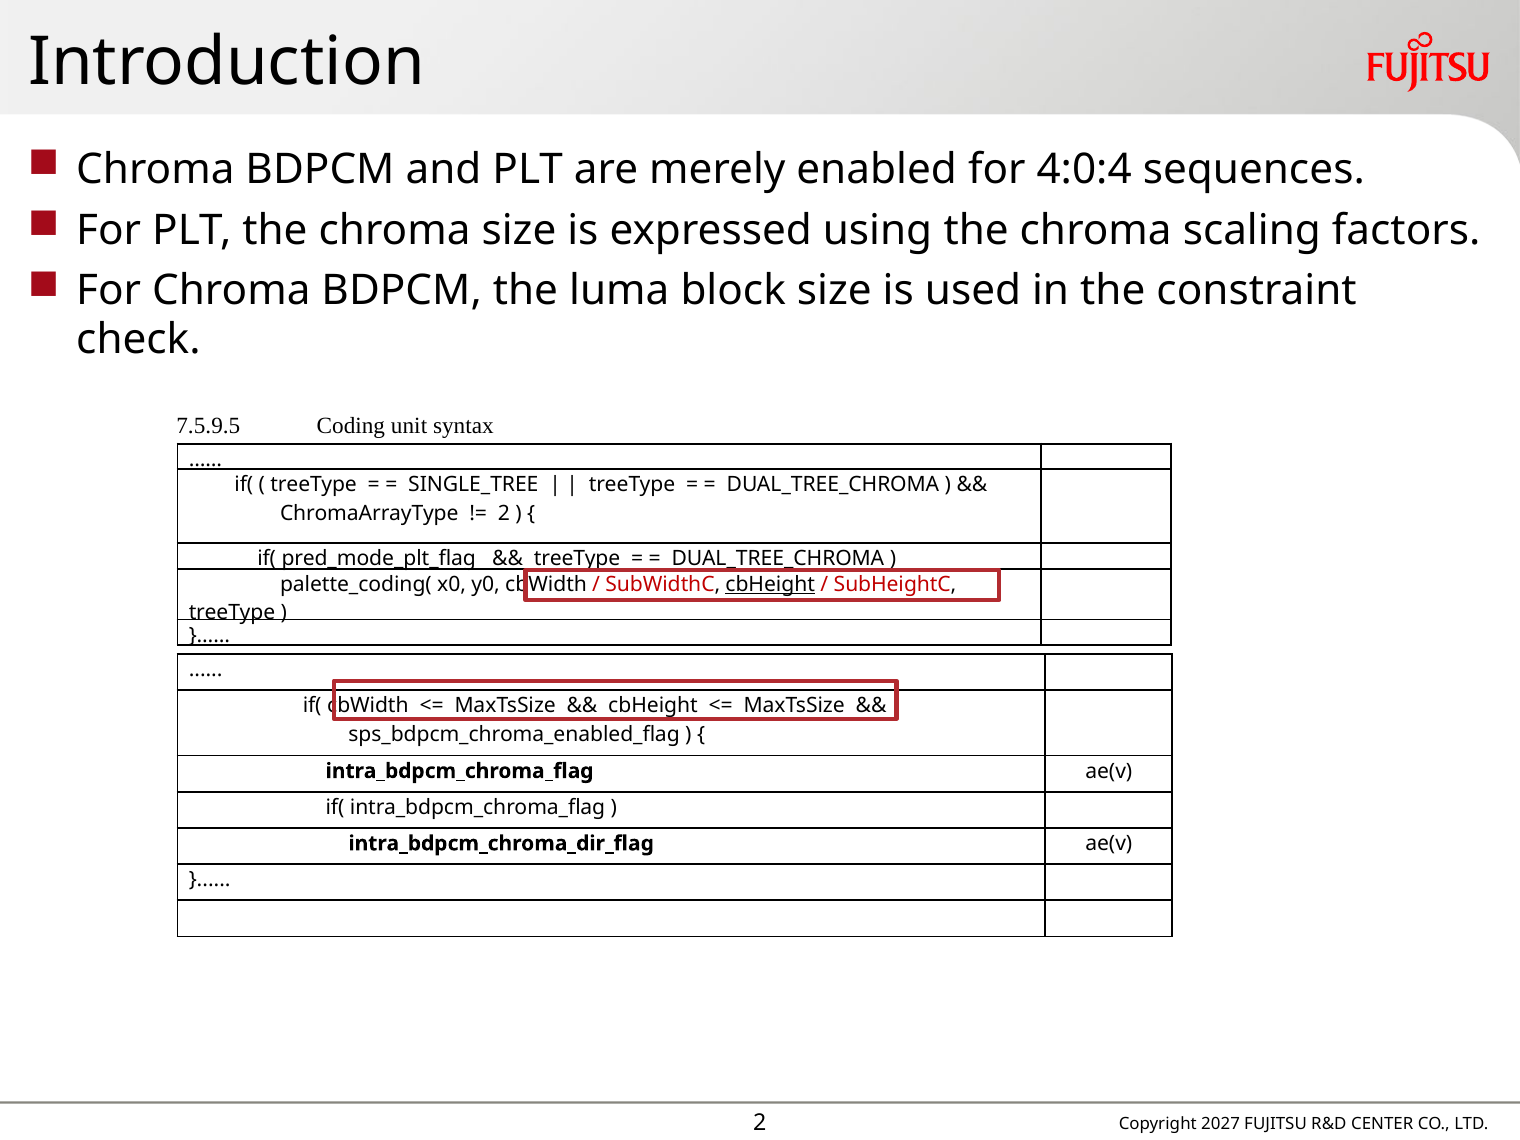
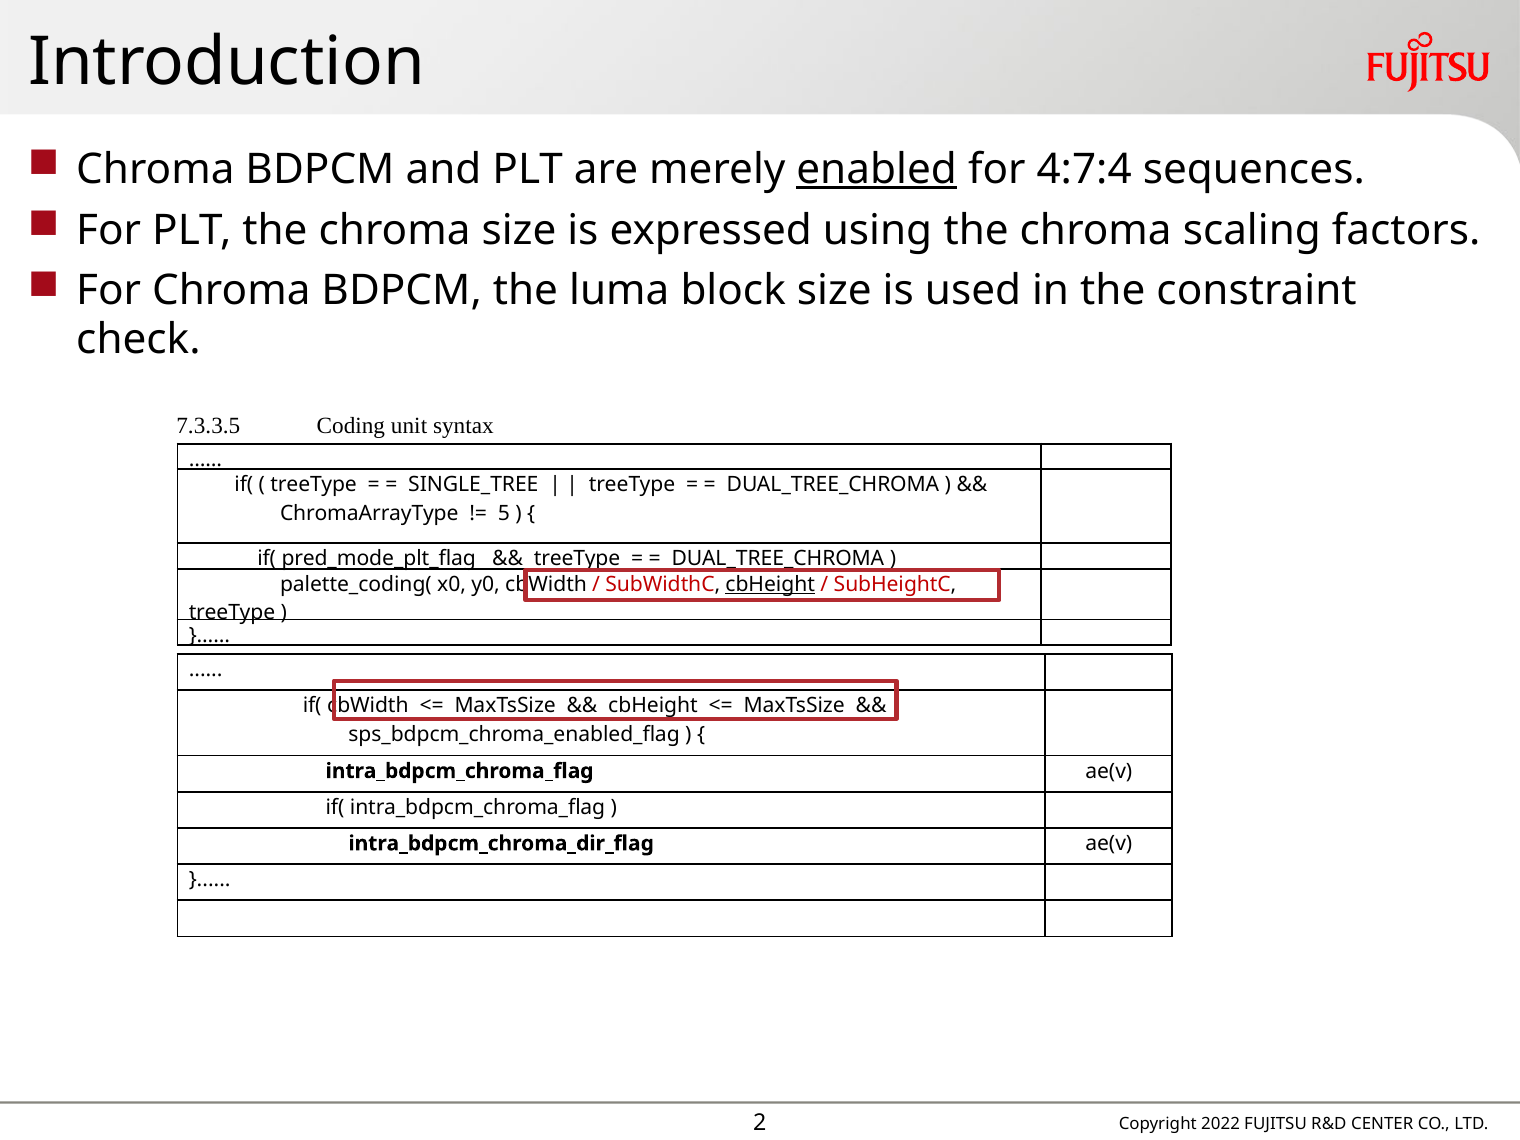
enabled underline: none -> present
4:0:4: 4:0:4 -> 4:7:4
7.5.9.5: 7.5.9.5 -> 7.3.3.5
2 at (504, 513): 2 -> 5
2027: 2027 -> 2022
